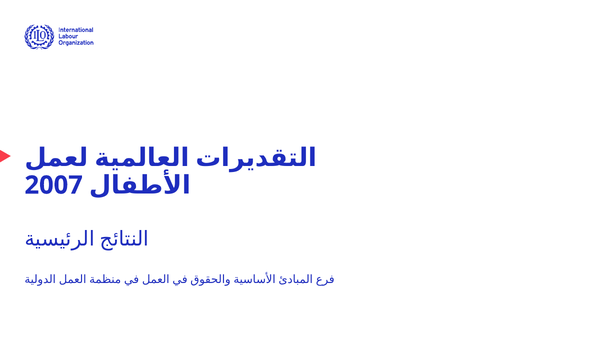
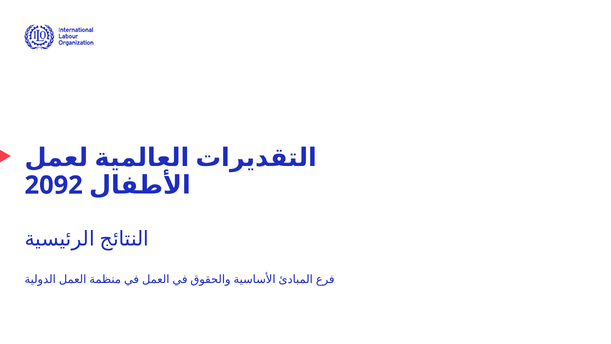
2007: 2007 -> 2092
